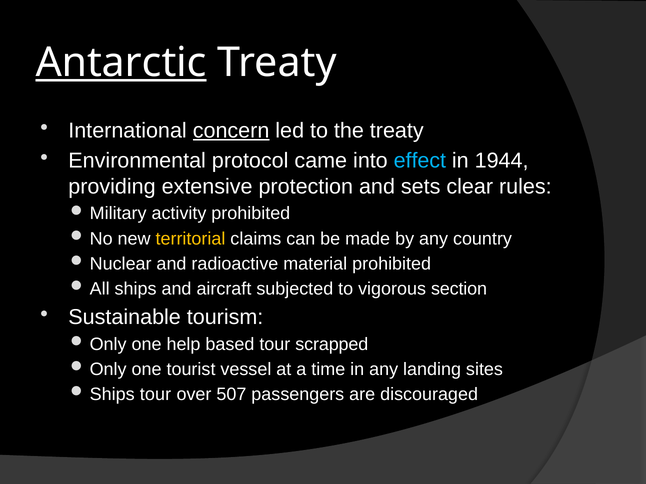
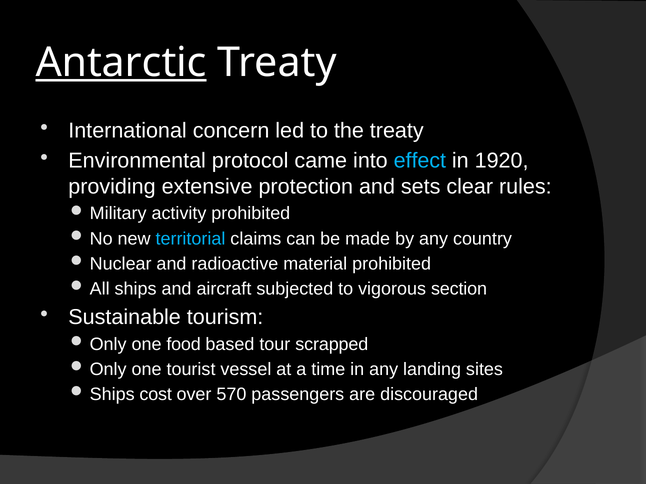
concern underline: present -> none
1944: 1944 -> 1920
territorial colour: yellow -> light blue
help: help -> food
tour at (155, 395): tour -> cost
507: 507 -> 570
